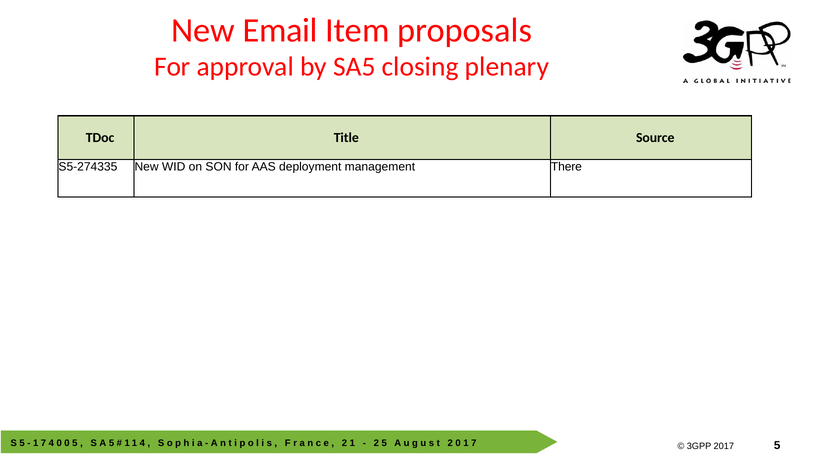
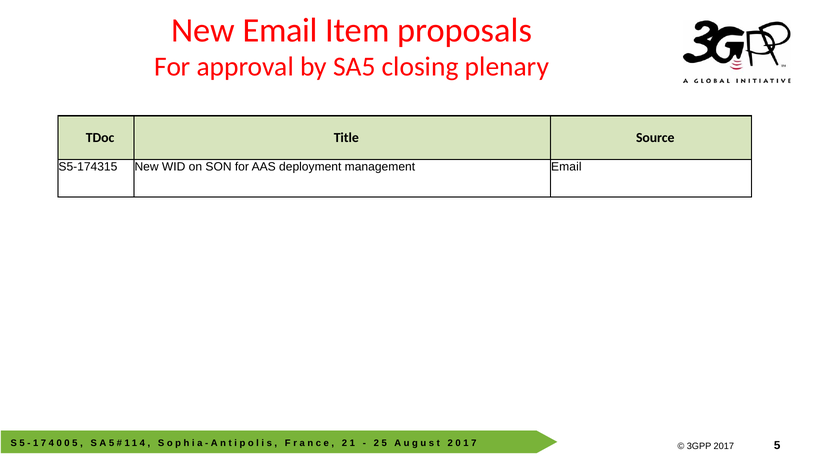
S5‑274335: S5‑274335 -> S5‑174315
management There: There -> Email
